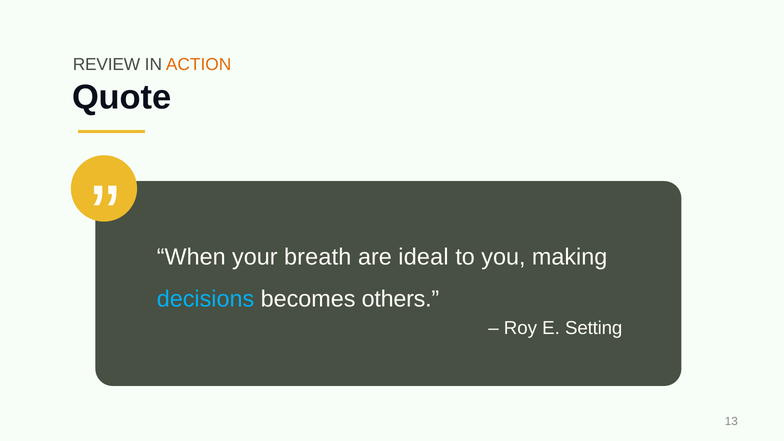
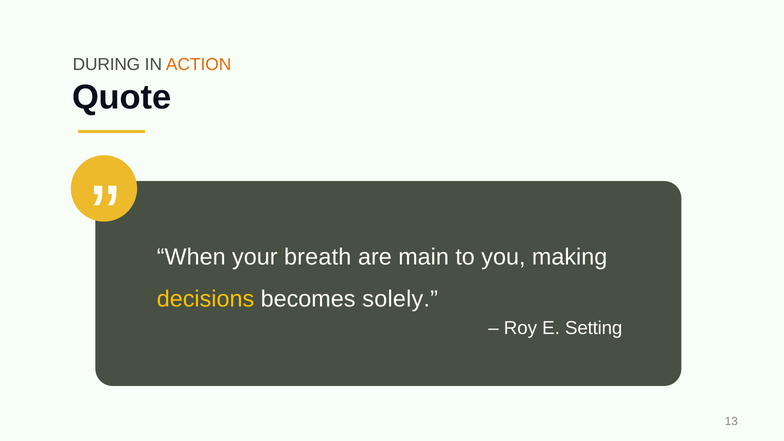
REVIEW: REVIEW -> DURING
ideal: ideal -> main
decisions colour: light blue -> yellow
others: others -> solely
